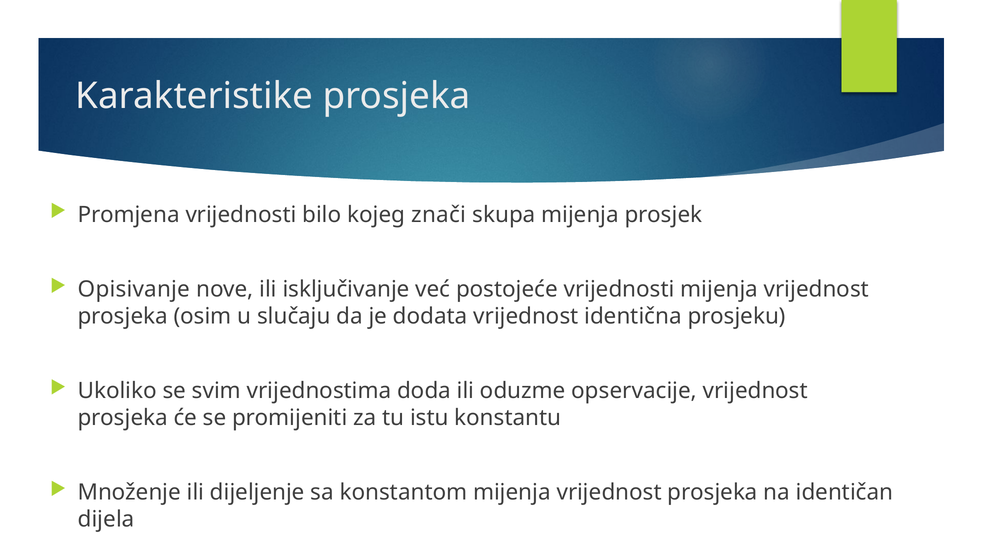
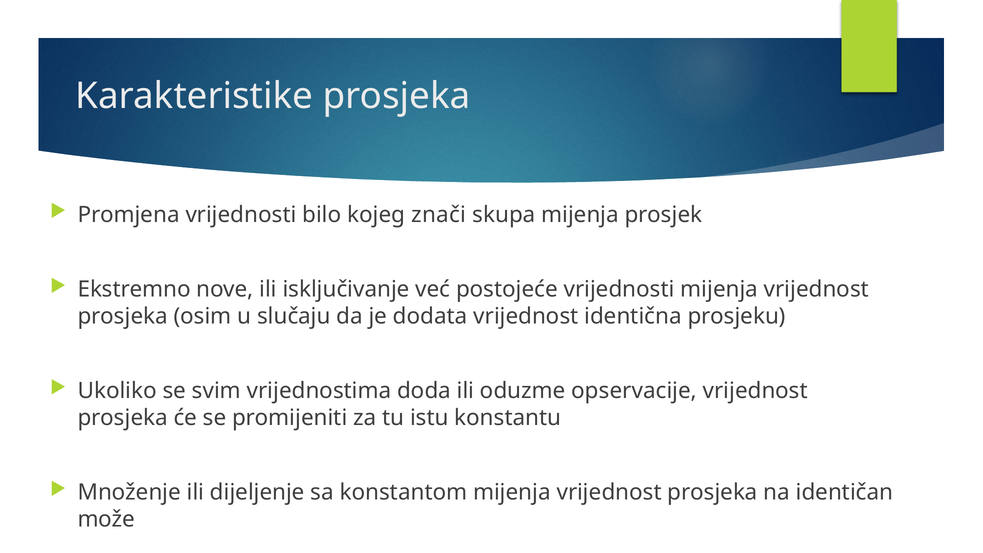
Opisivanje: Opisivanje -> Ekstremno
dijela: dijela -> može
